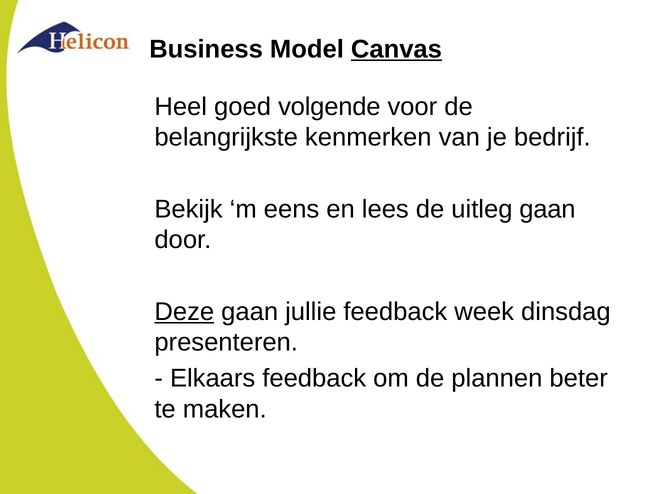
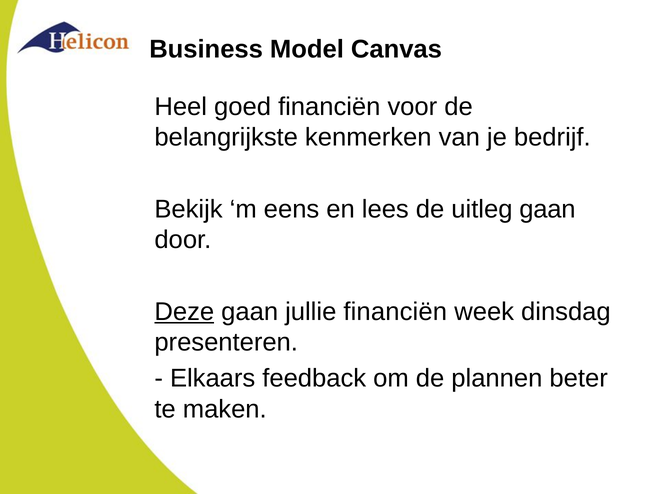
Canvas underline: present -> none
goed volgende: volgende -> financiën
jullie feedback: feedback -> financiën
